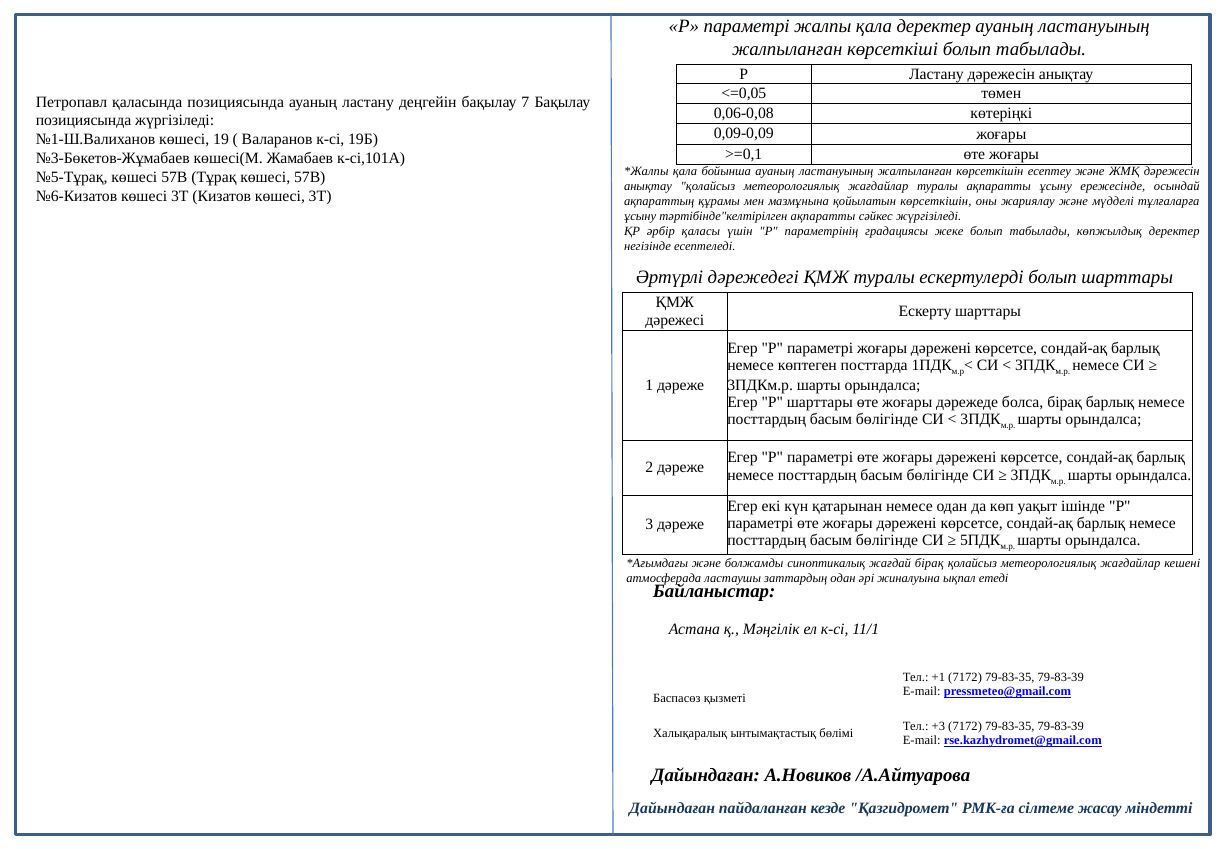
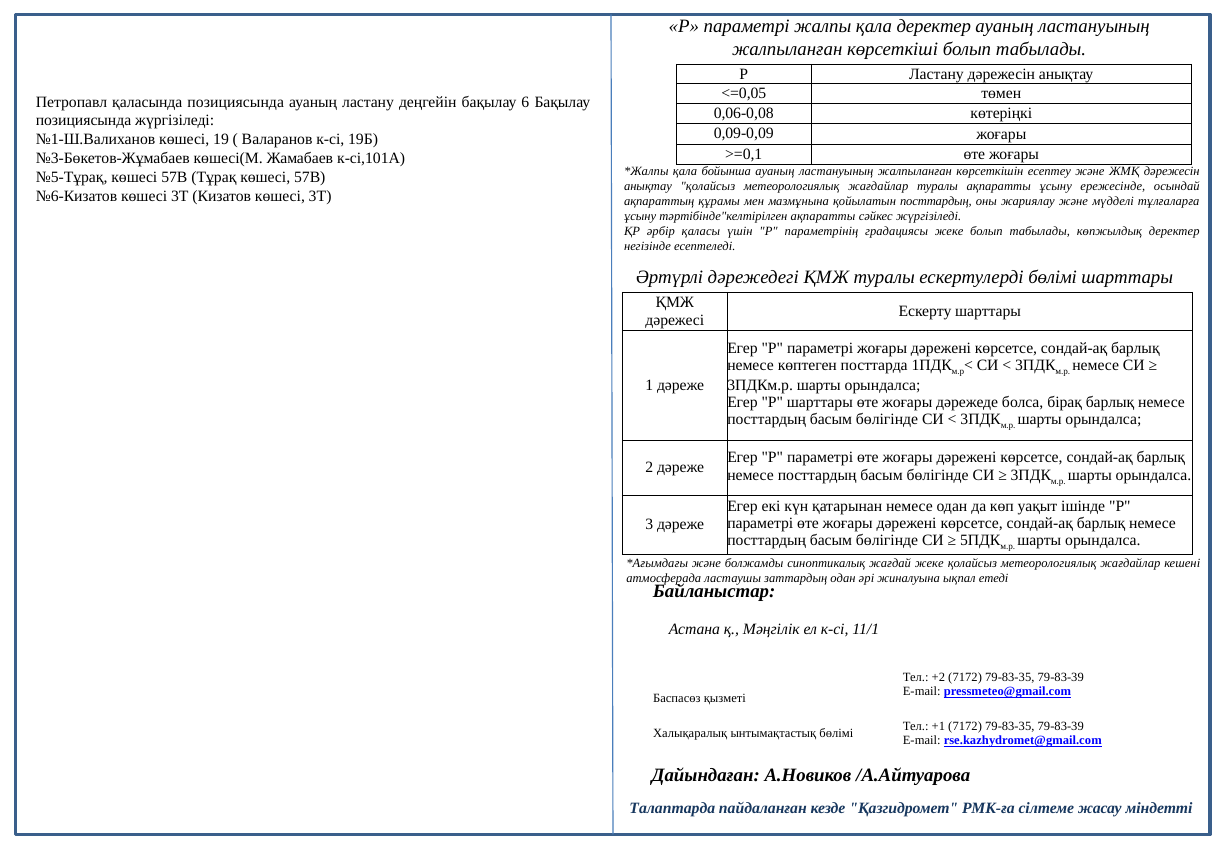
7: 7 -> 6
қойылатын көрсеткішін: көрсеткішін -> посттардың
ескертулерді болып: болып -> бөлімі
жағдай бірақ: бірақ -> жеке
+1: +1 -> +2
+3: +3 -> +1
Дайындаған at (672, 808): Дайындаған -> Талаптарда
